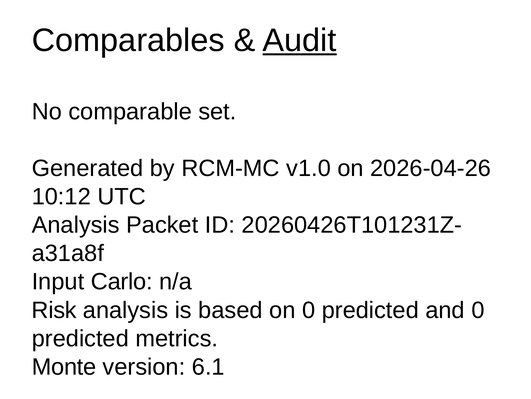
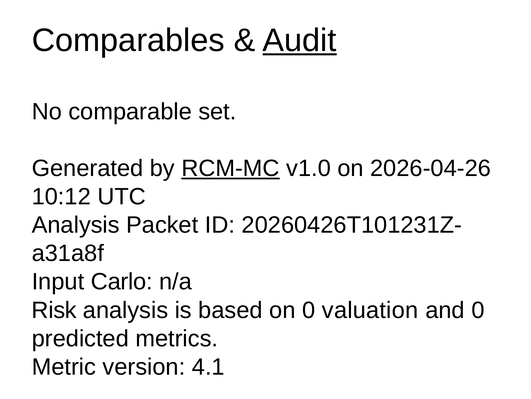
RCM-MC underline: none -> present
on 0 predicted: predicted -> valuation
Monte: Monte -> Metric
6.1: 6.1 -> 4.1
